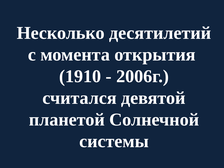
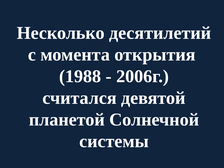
1910: 1910 -> 1988
